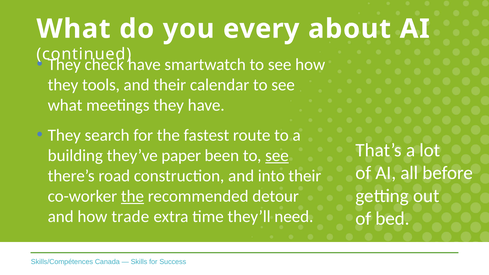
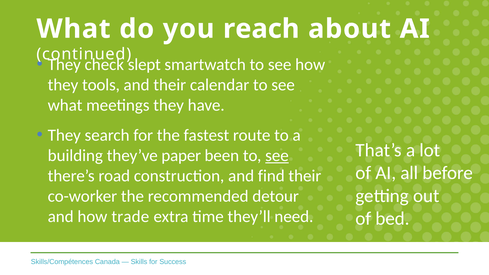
every: every -> reach
have at (144, 65): have -> slept
into: into -> find
the at (132, 196) underline: present -> none
